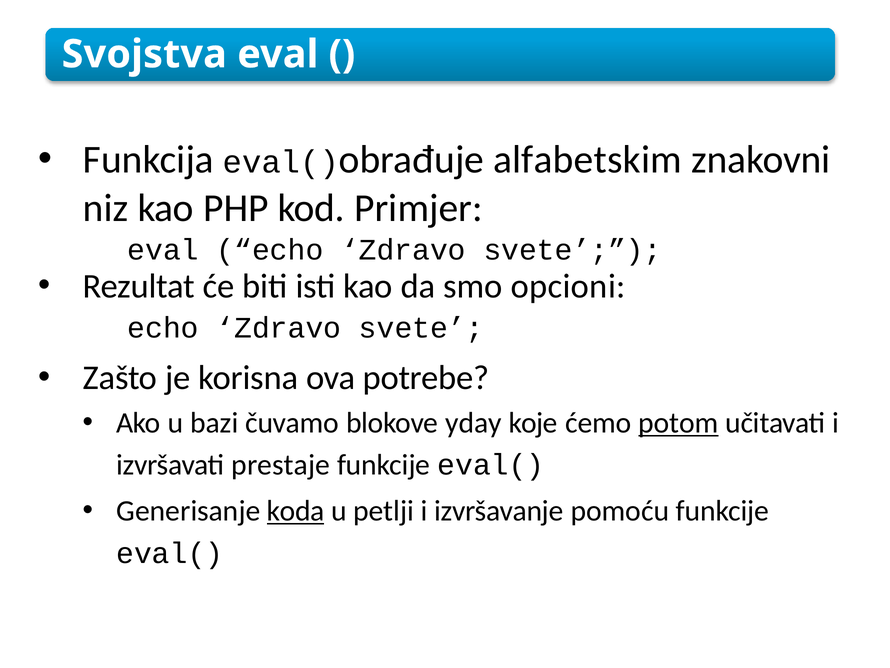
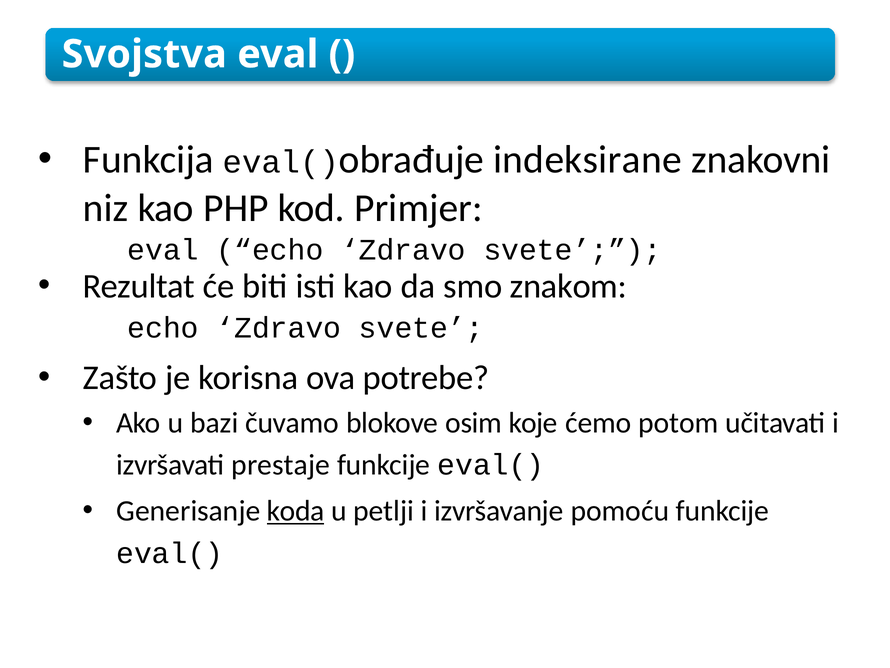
alfabetskim: alfabetskim -> indeksirane
opcioni: opcioni -> znakom
yday: yday -> osim
potom underline: present -> none
